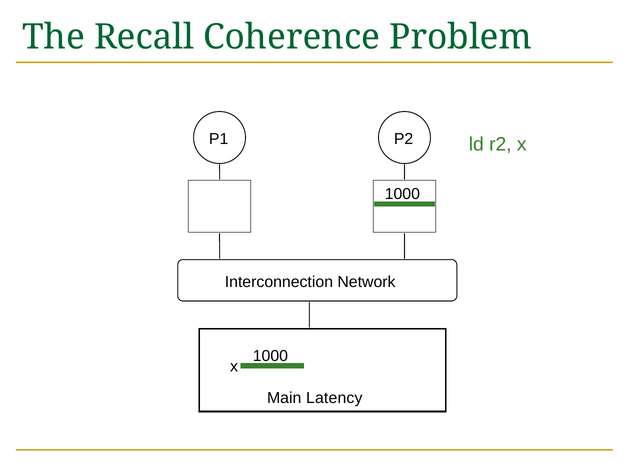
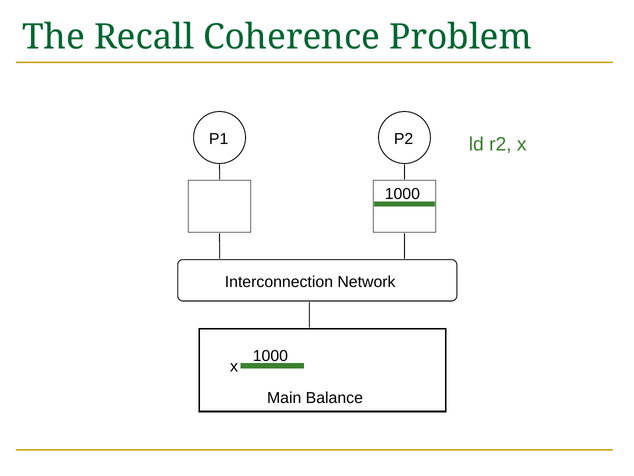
Latency: Latency -> Balance
